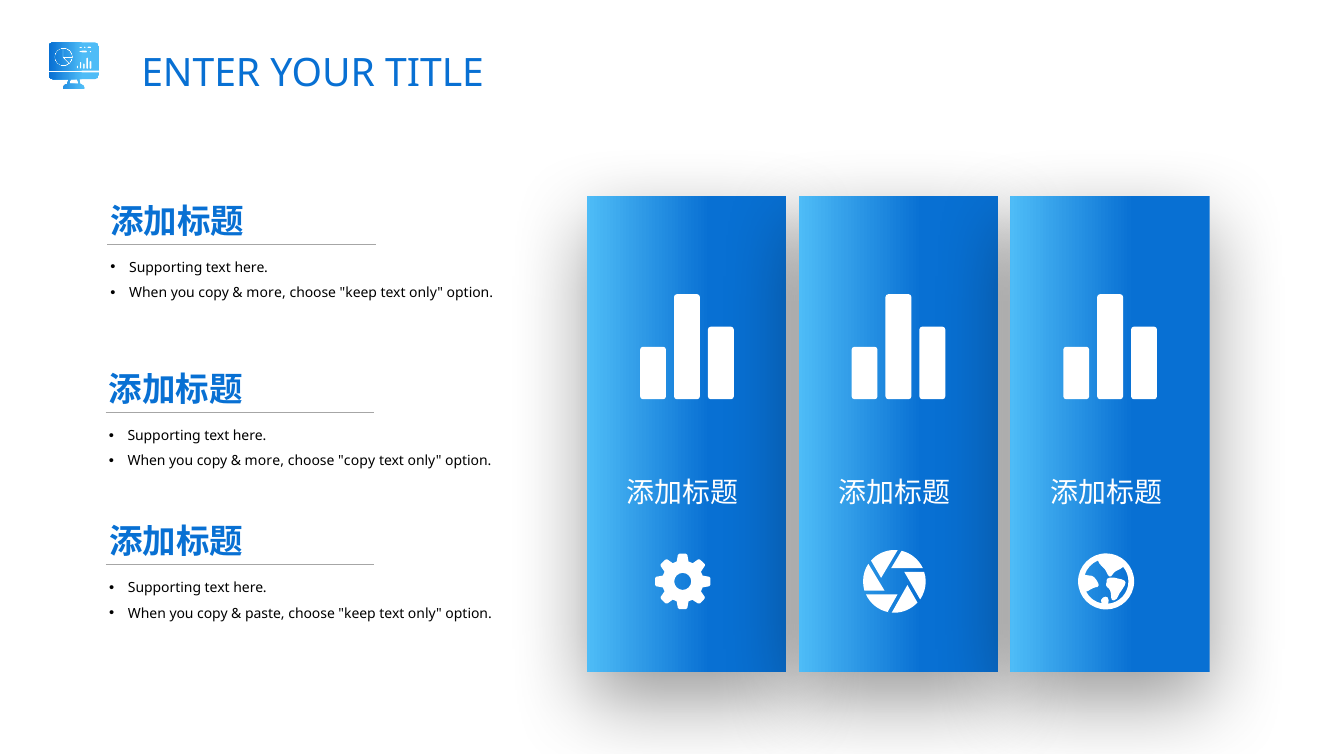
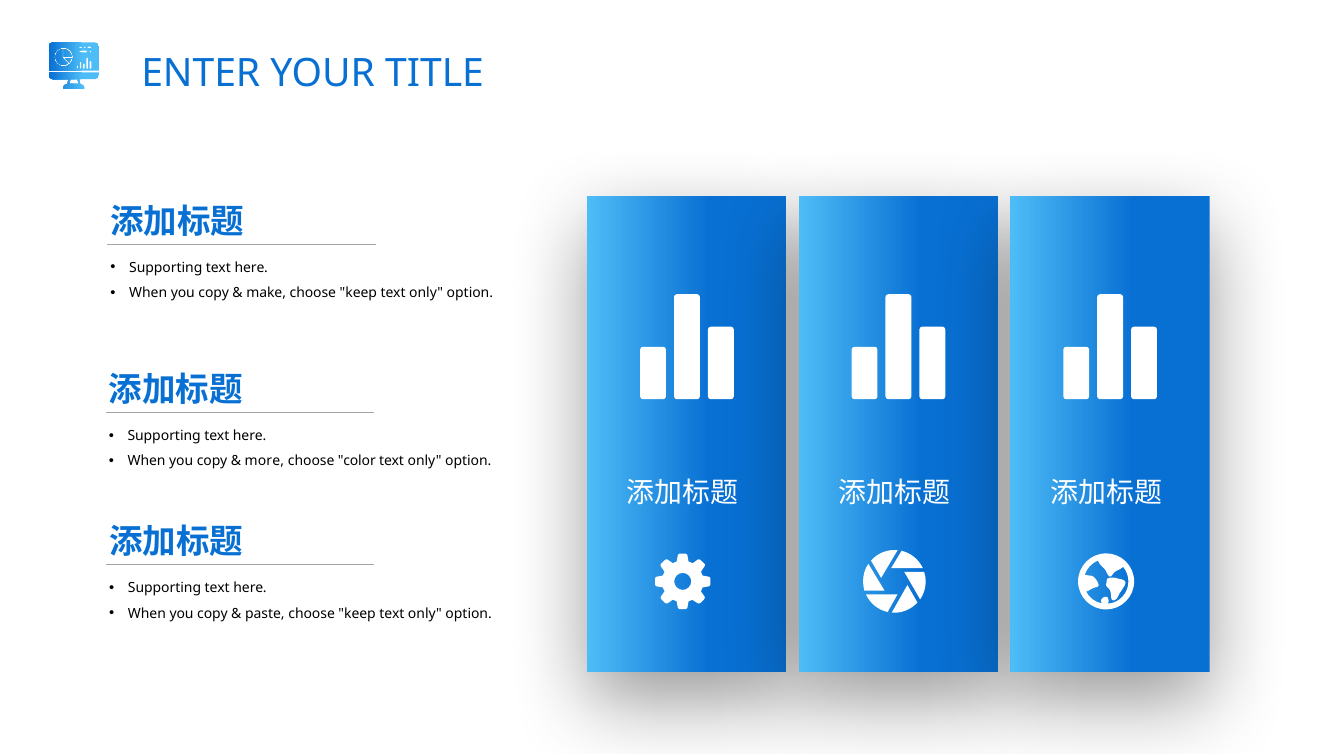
more at (266, 293): more -> make
choose copy: copy -> color
